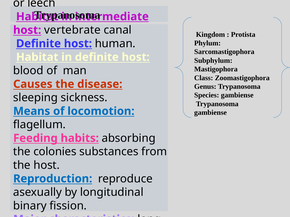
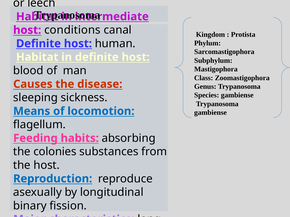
vertebrate: vertebrate -> conditions
